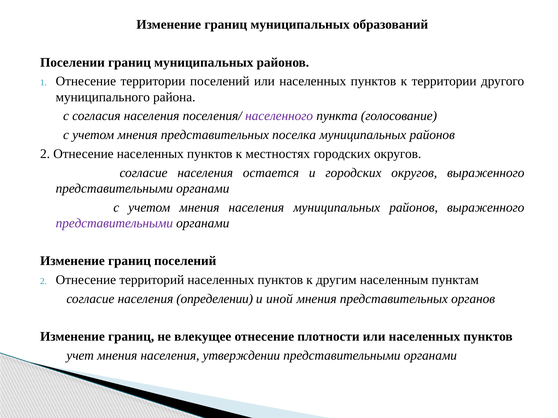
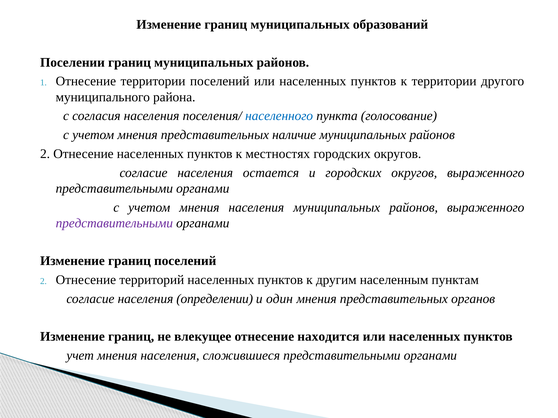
населенного colour: purple -> blue
поселка: поселка -> наличие
иной: иной -> один
плотности: плотности -> находится
утверждении: утверждении -> сложившиеся
